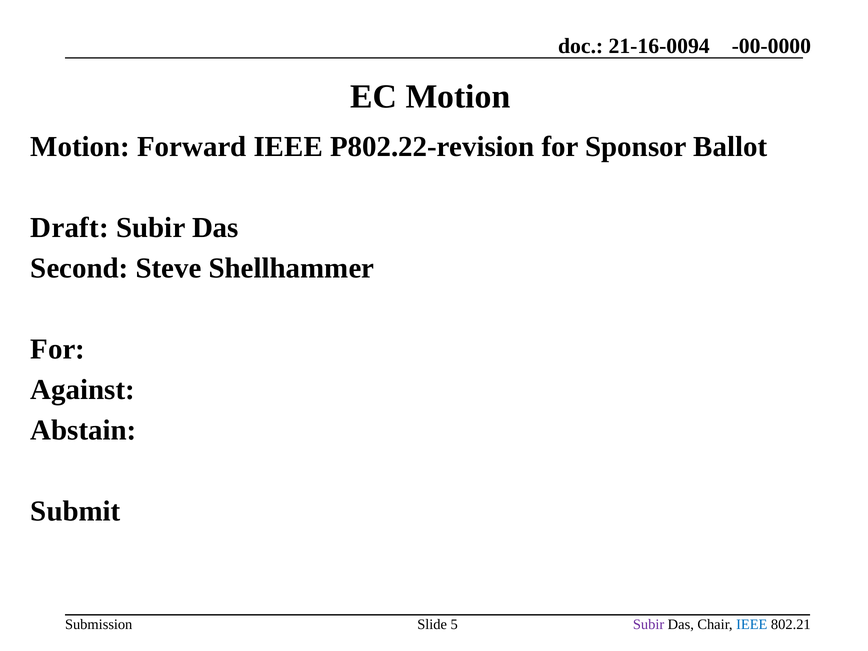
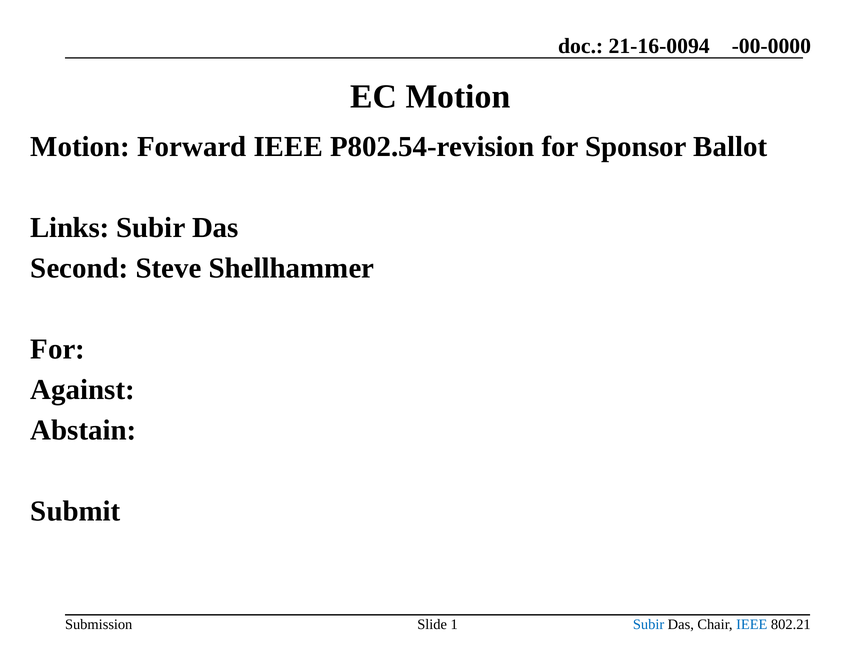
P802.22-revision: P802.22-revision -> P802.54-revision
Draft: Draft -> Links
5: 5 -> 1
Subir at (649, 624) colour: purple -> blue
